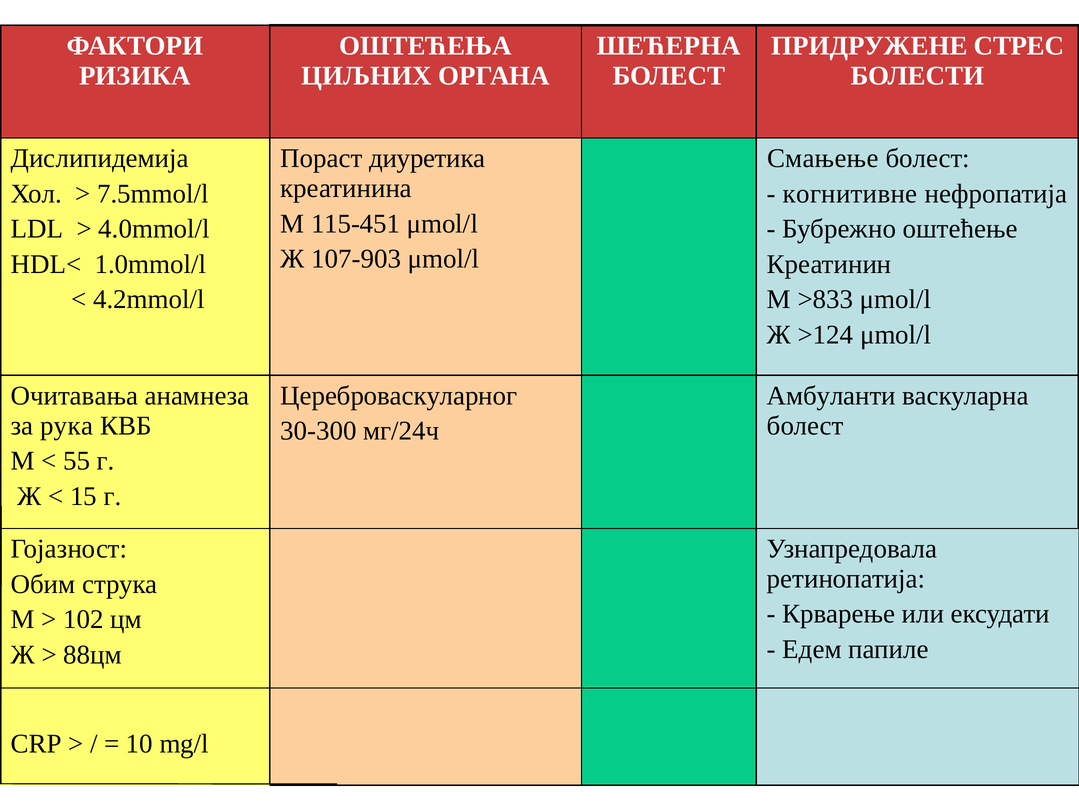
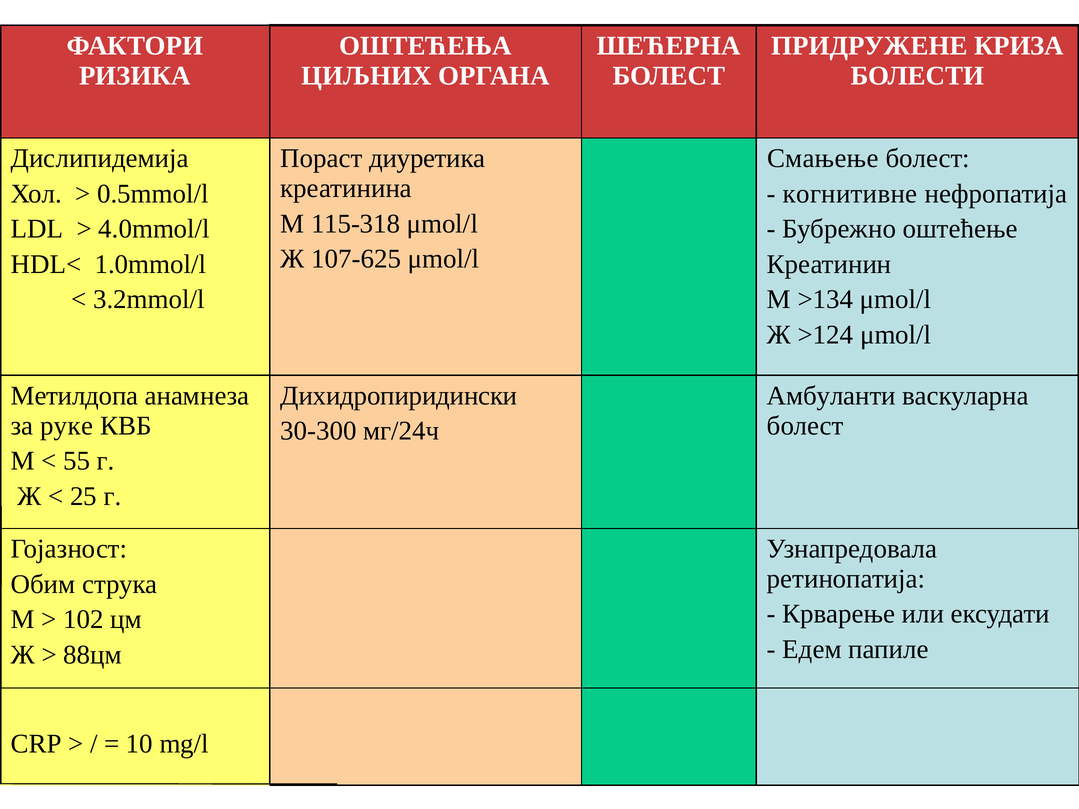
СТРЕС: СТРЕС -> КРИЗА
7.5mmol/l: 7.5mmol/l -> 0.5mmol/l
115-451: 115-451 -> 115-318
107-903: 107-903 -> 107-625
4.2mmol/l: 4.2mmol/l -> 3.2mmol/l
>833: >833 -> >134
Очитавања: Очитавања -> Метилдопа
Цереброваскуларног: Цереброваскуларног -> Дихидропиридински
рука: рука -> руке
15: 15 -> 25
